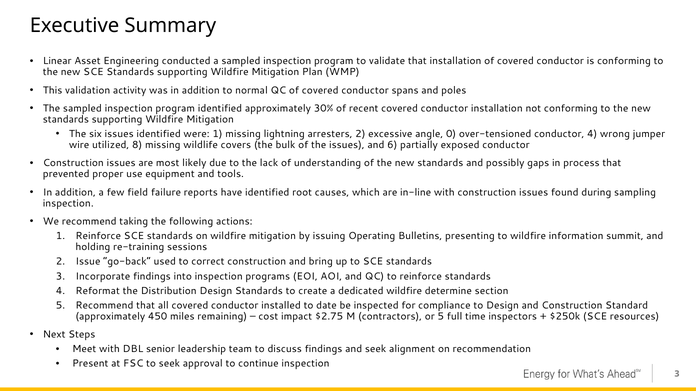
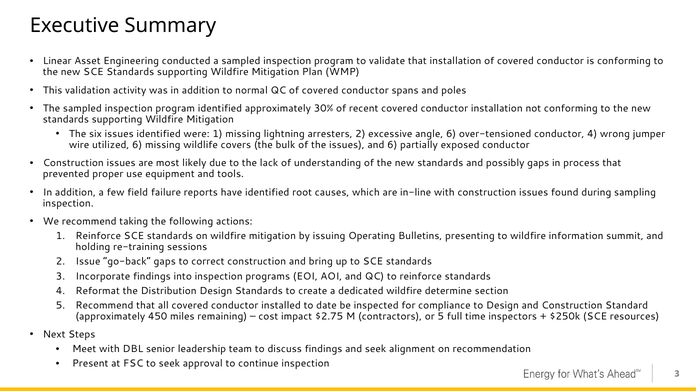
angle 0: 0 -> 6
utilized 8: 8 -> 6
go-back used: used -> gaps
